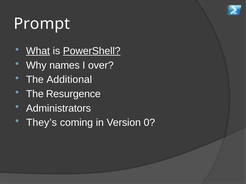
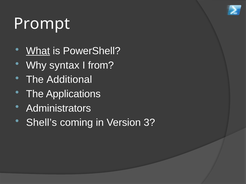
PowerShell underline: present -> none
names: names -> syntax
over: over -> from
Resurgence: Resurgence -> Applications
They’s: They’s -> Shell’s
0: 0 -> 3
